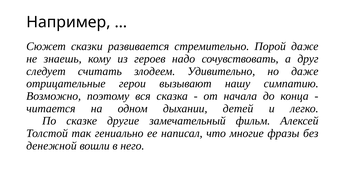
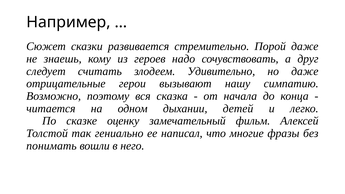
другие: другие -> оценку
денежной: денежной -> понимать
